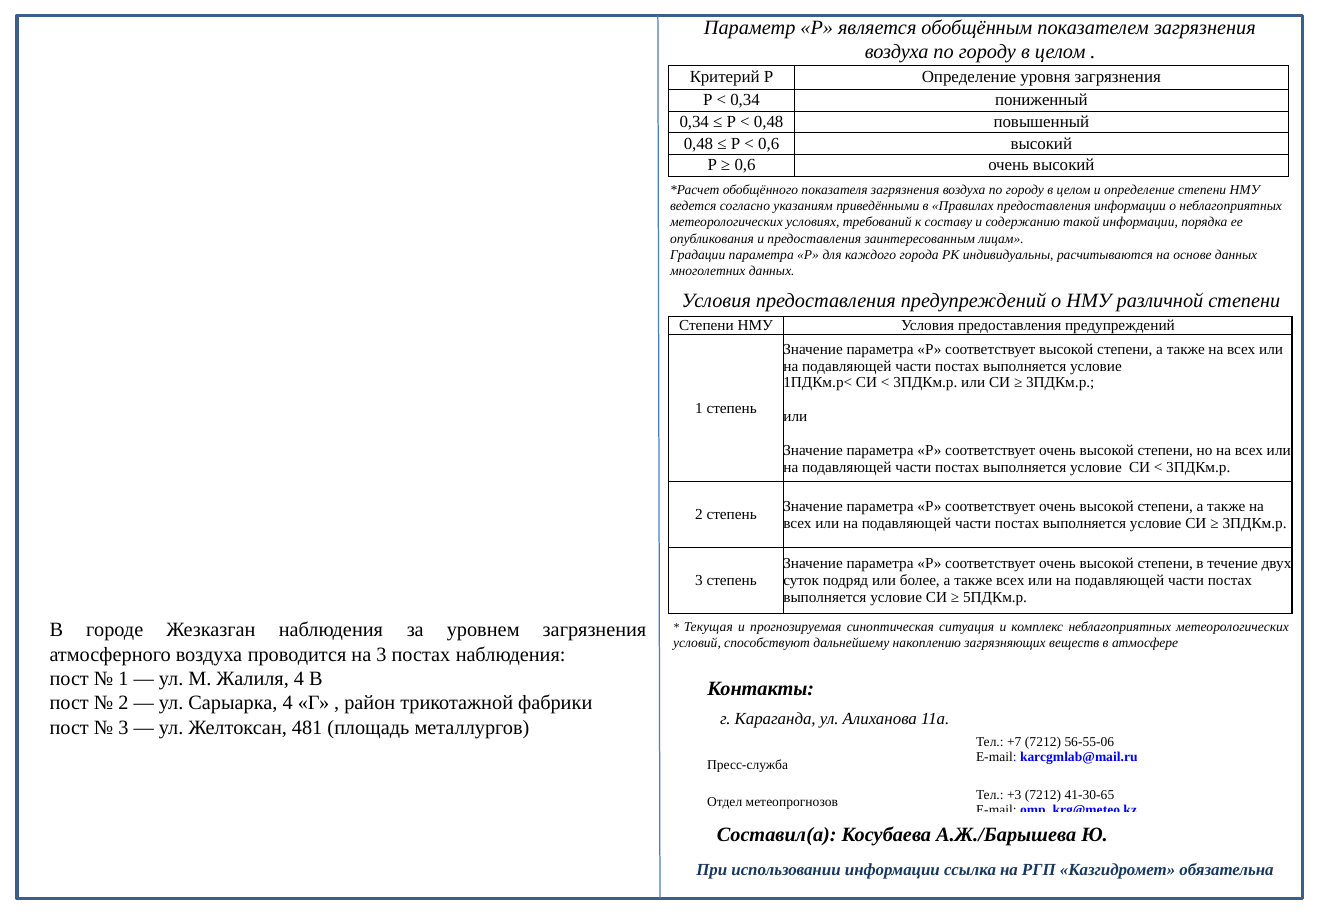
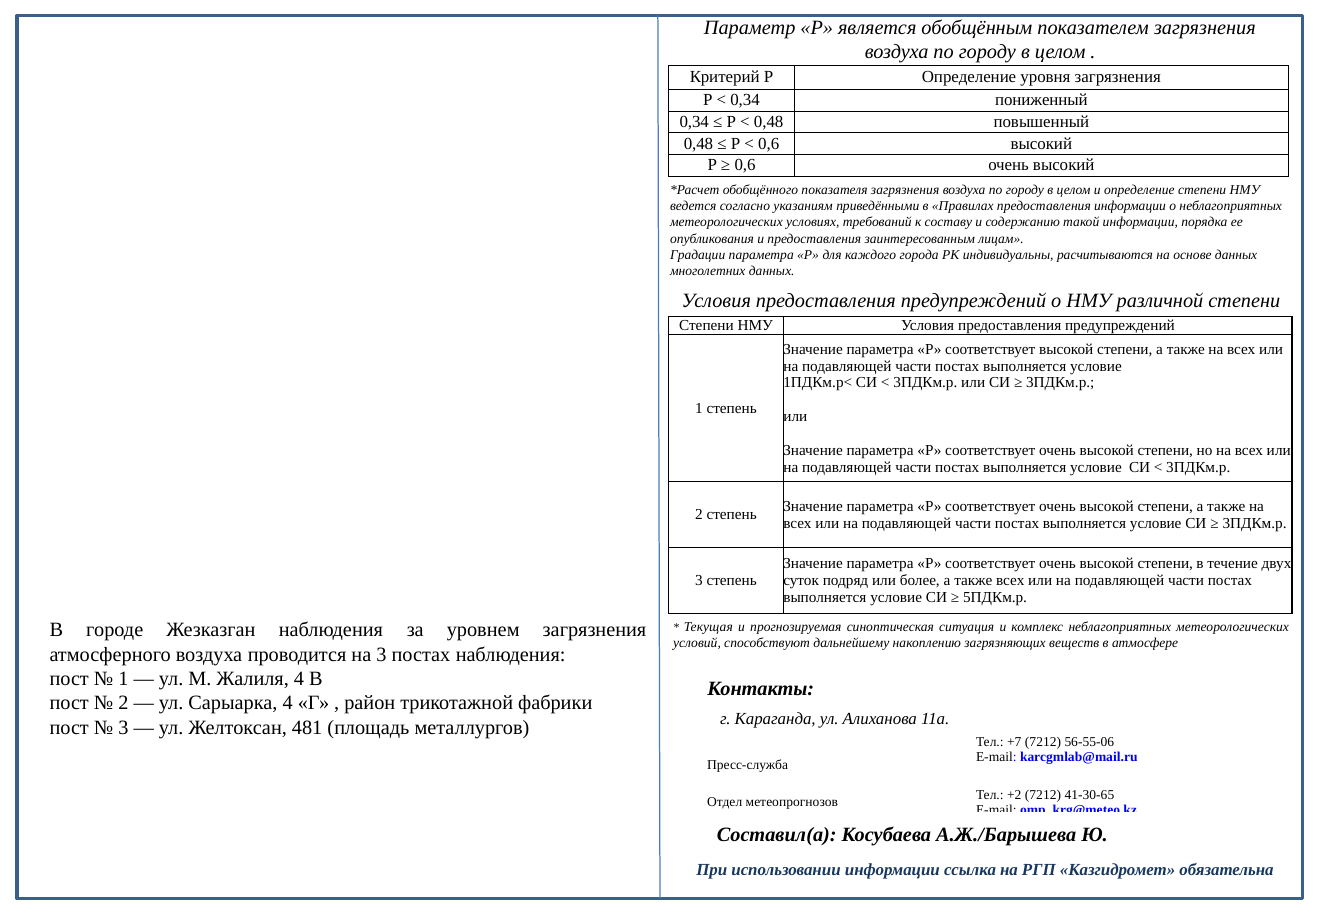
+3: +3 -> +2
